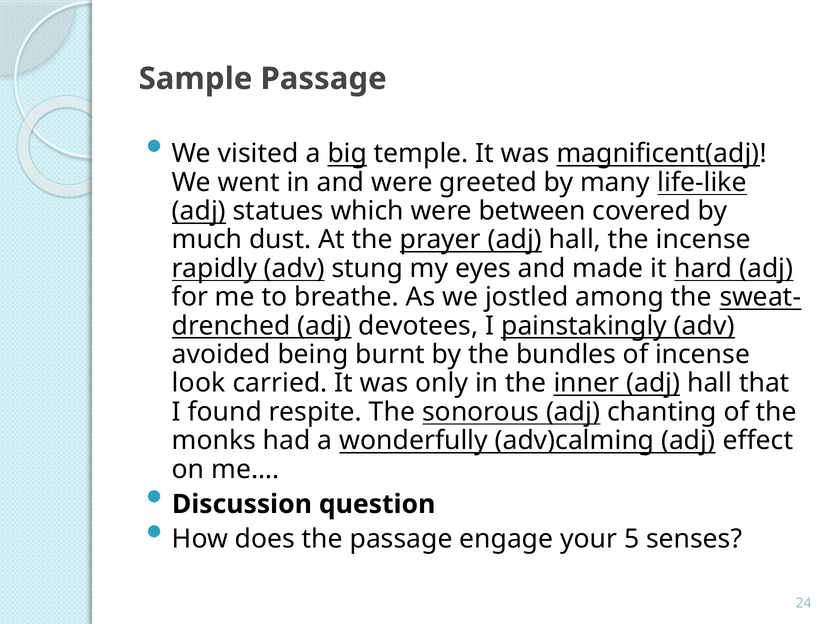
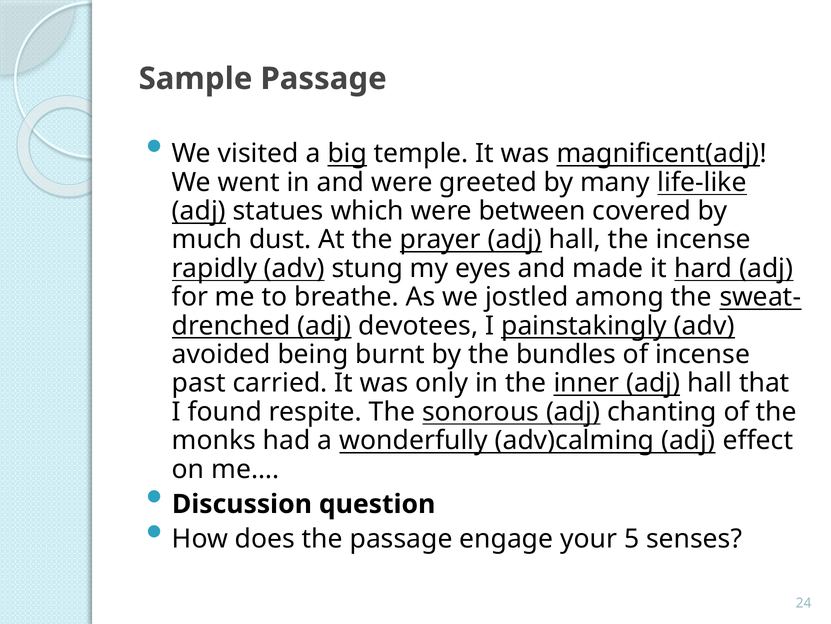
look: look -> past
